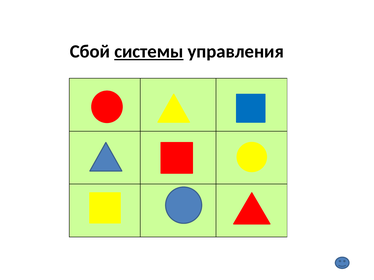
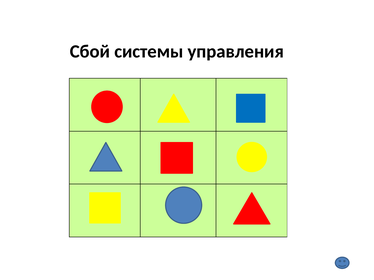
системы underline: present -> none
